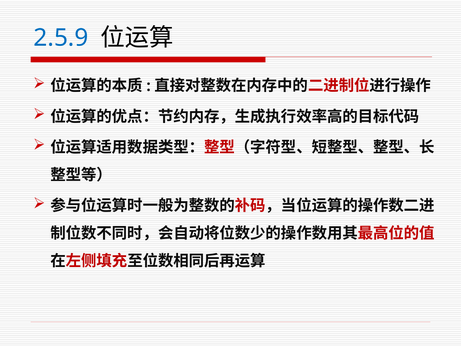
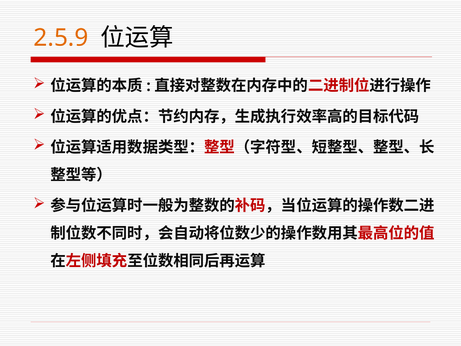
2.5.9 colour: blue -> orange
